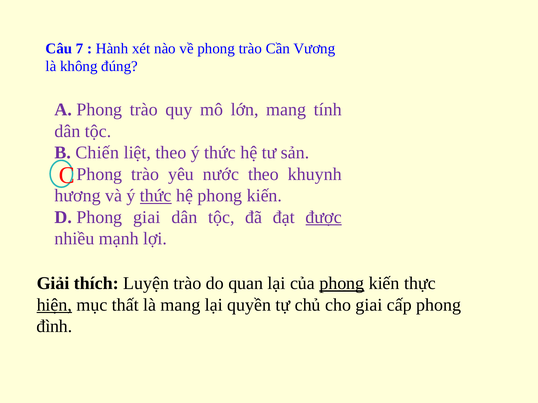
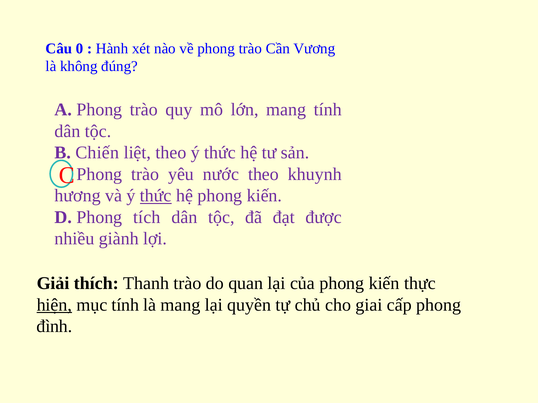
7: 7 -> 0
Phong giai: giai -> tích
được underline: present -> none
mạnh: mạnh -> giành
Luyện: Luyện -> Thanh
phong at (342, 284) underline: present -> none
mục thất: thất -> tính
